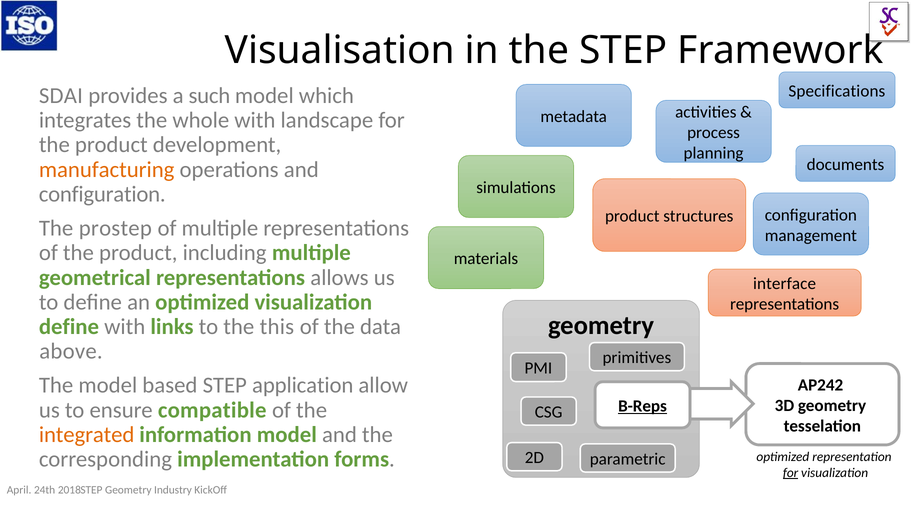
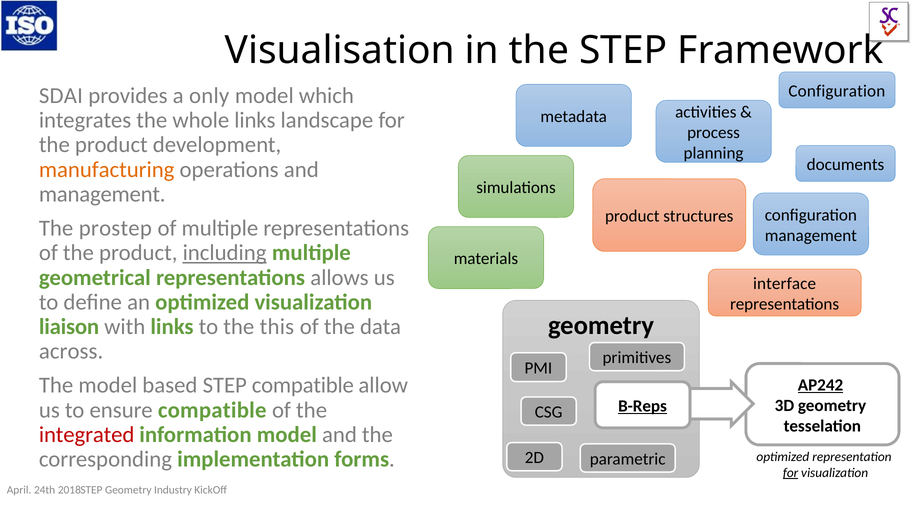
Specifications at (837, 91): Specifications -> Configuration
such: such -> only
whole with: with -> links
configuration at (102, 194): configuration -> management
including underline: none -> present
define at (69, 327): define -> liaison
above: above -> across
STEP application: application -> compatible
AP242 underline: none -> present
integrated colour: orange -> red
